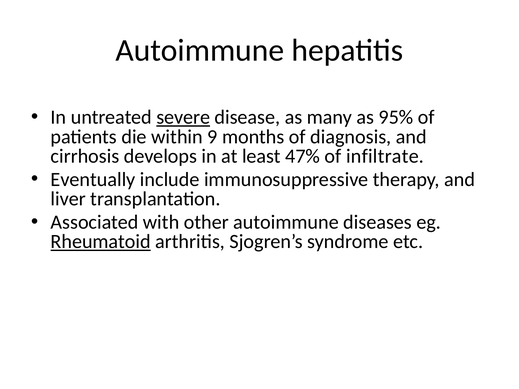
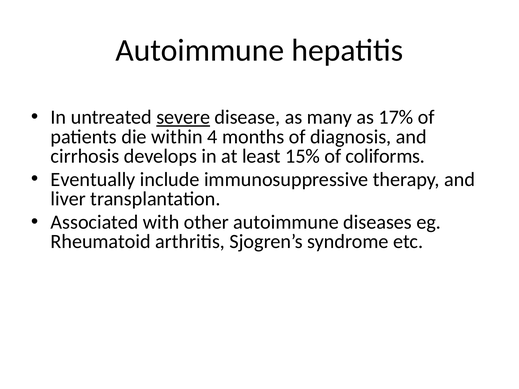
95%: 95% -> 17%
9: 9 -> 4
47%: 47% -> 15%
infiltrate: infiltrate -> coliforms
Rheumatoid underline: present -> none
